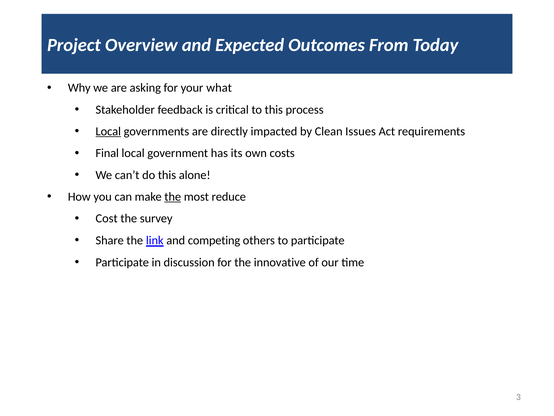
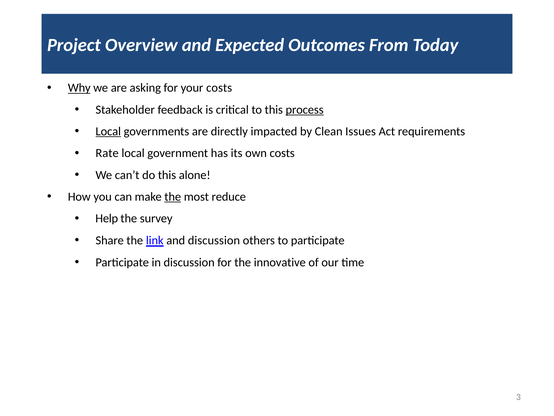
Why underline: none -> present
your what: what -> costs
process underline: none -> present
Final: Final -> Rate
Cost: Cost -> Help
and competing: competing -> discussion
